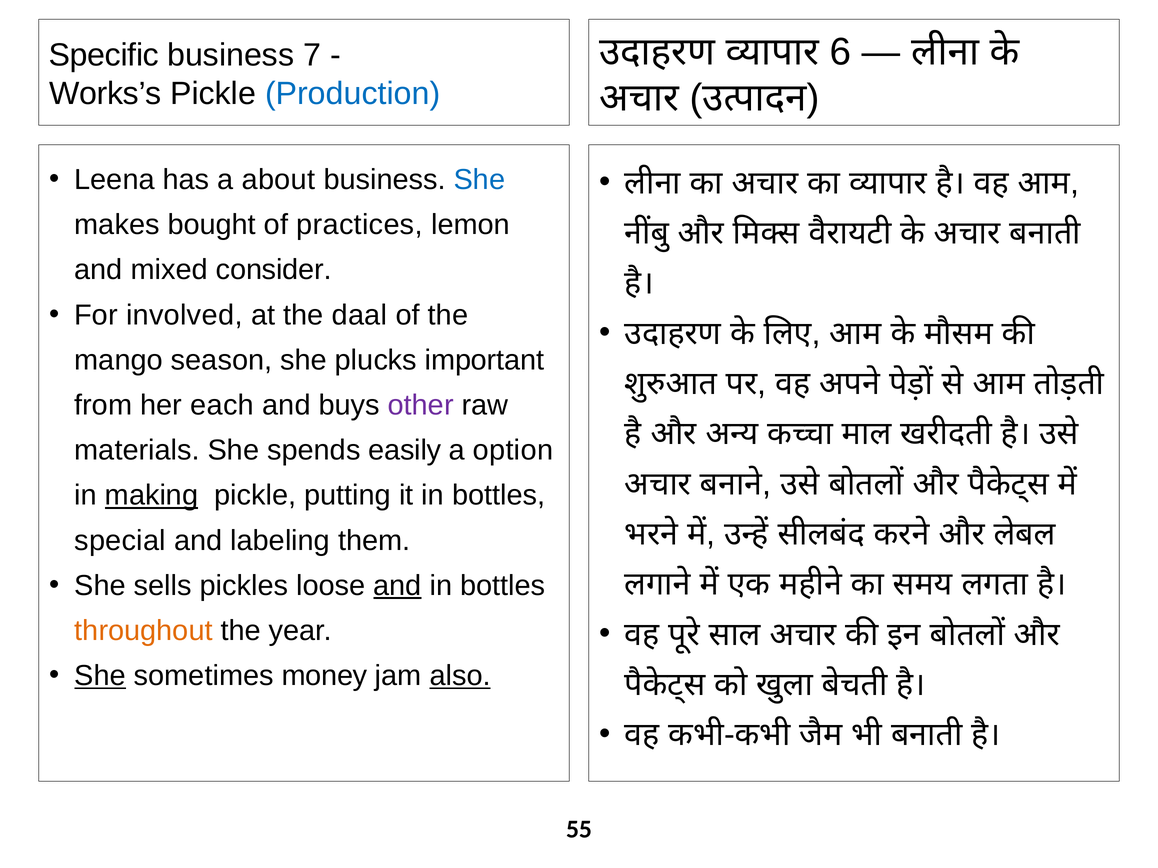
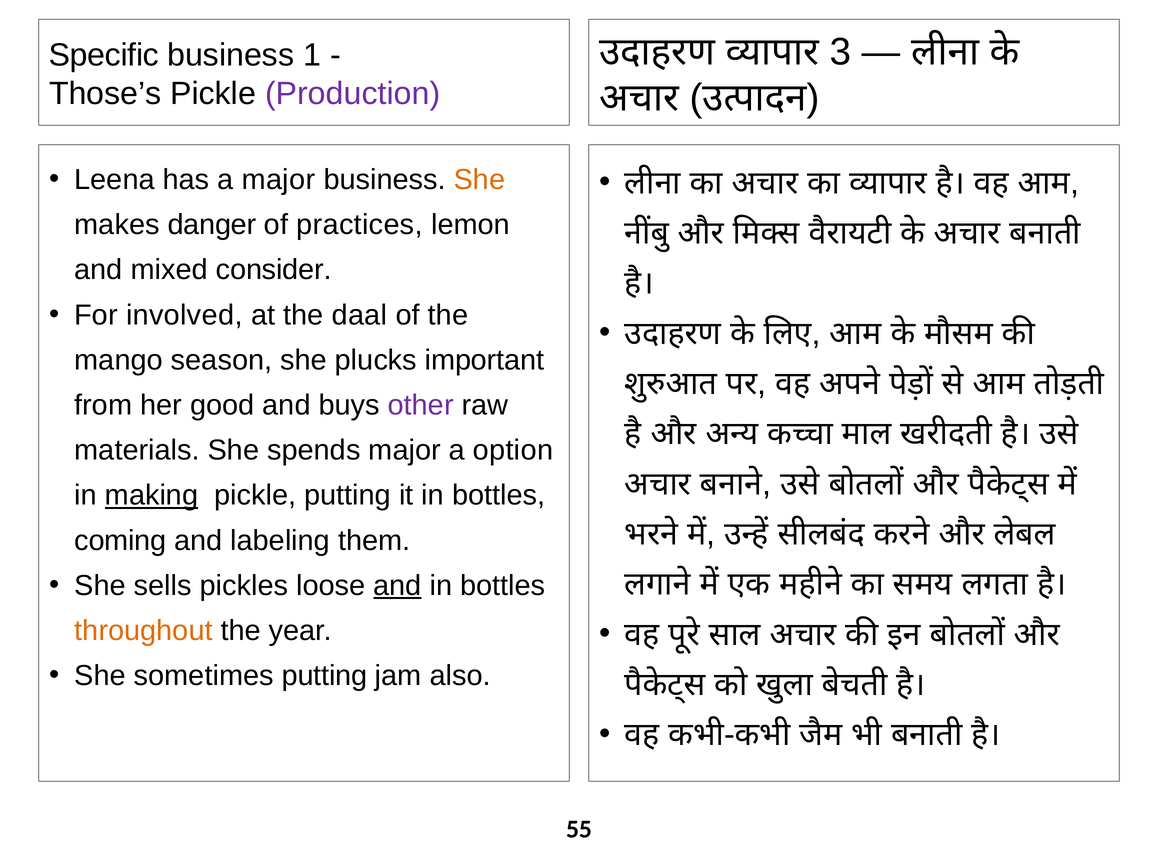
7: 7 -> 1
6: 6 -> 3
Works’s: Works’s -> Those’s
Production colour: blue -> purple
a about: about -> major
She at (479, 180) colour: blue -> orange
bought: bought -> danger
each: each -> good
spends easily: easily -> major
special: special -> coming
She at (100, 676) underline: present -> none
sometimes money: money -> putting
also underline: present -> none
